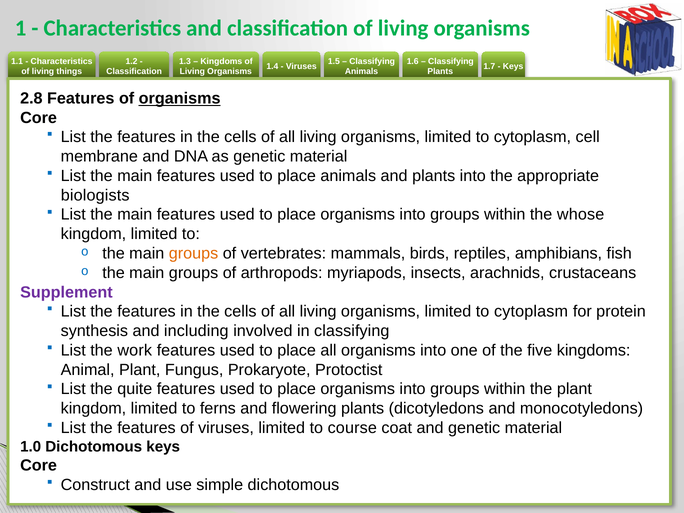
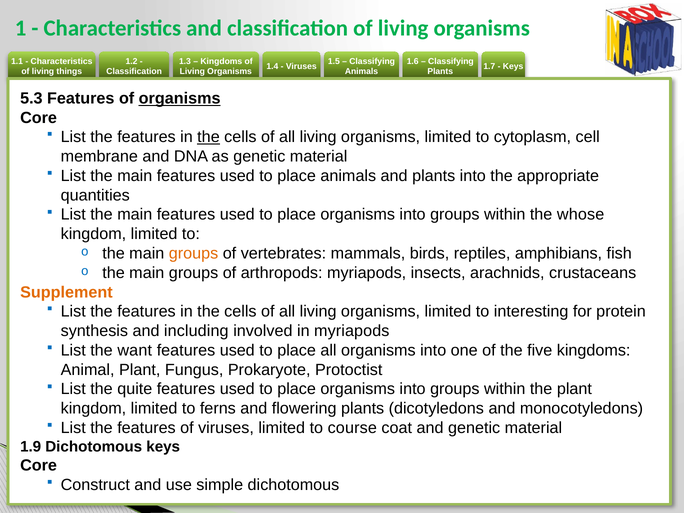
2.8: 2.8 -> 5.3
the at (208, 137) underline: none -> present
biologists: biologists -> quantities
Supplement colour: purple -> orange
cytoplasm at (531, 312): cytoplasm -> interesting
in classifying: classifying -> myriapods
work: work -> want
1.0: 1.0 -> 1.9
